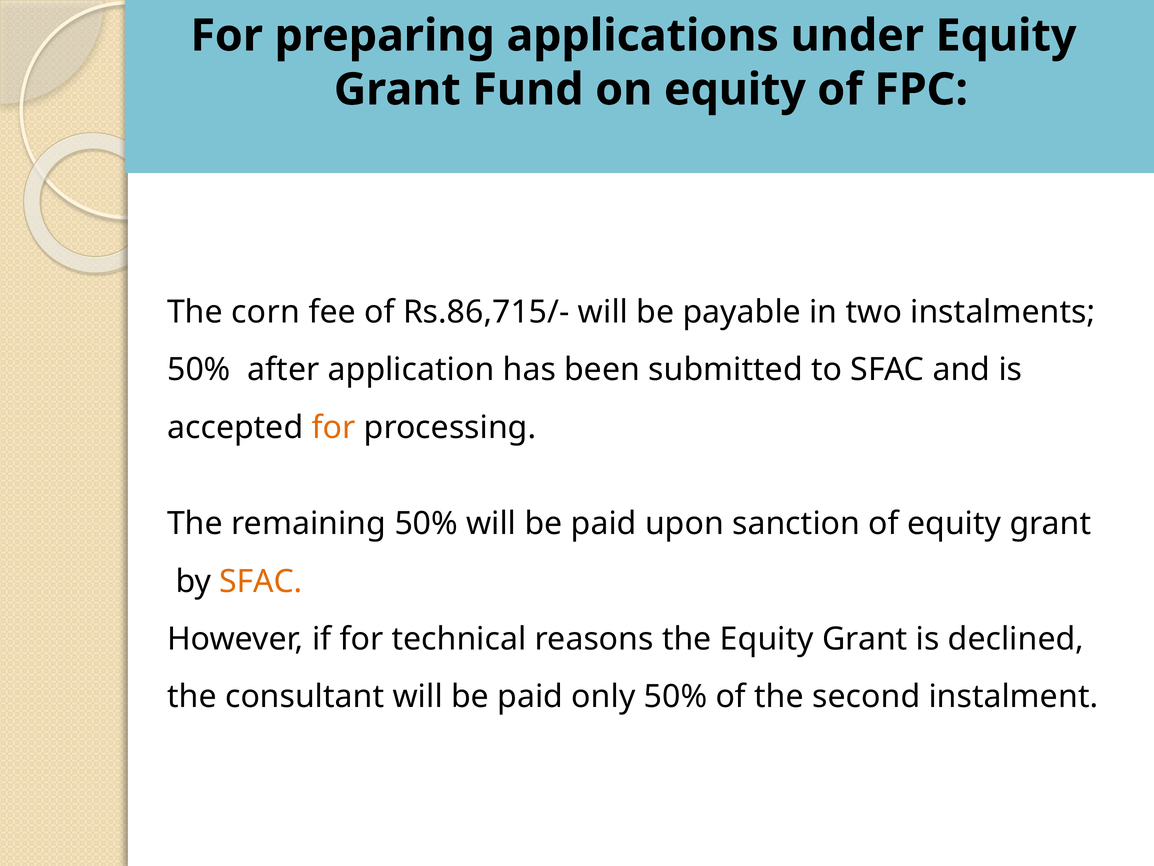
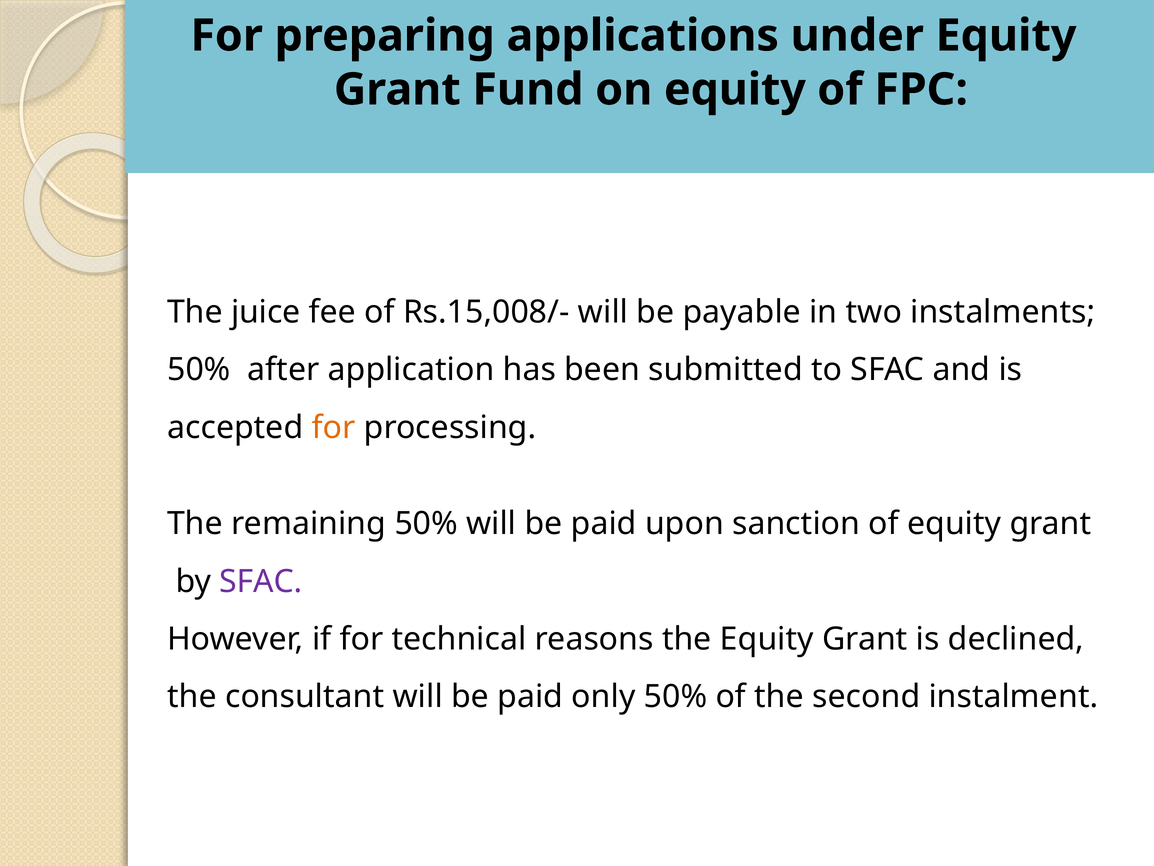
corn: corn -> juice
Rs.86,715/-: Rs.86,715/- -> Rs.15,008/-
SFAC at (261, 581) colour: orange -> purple
